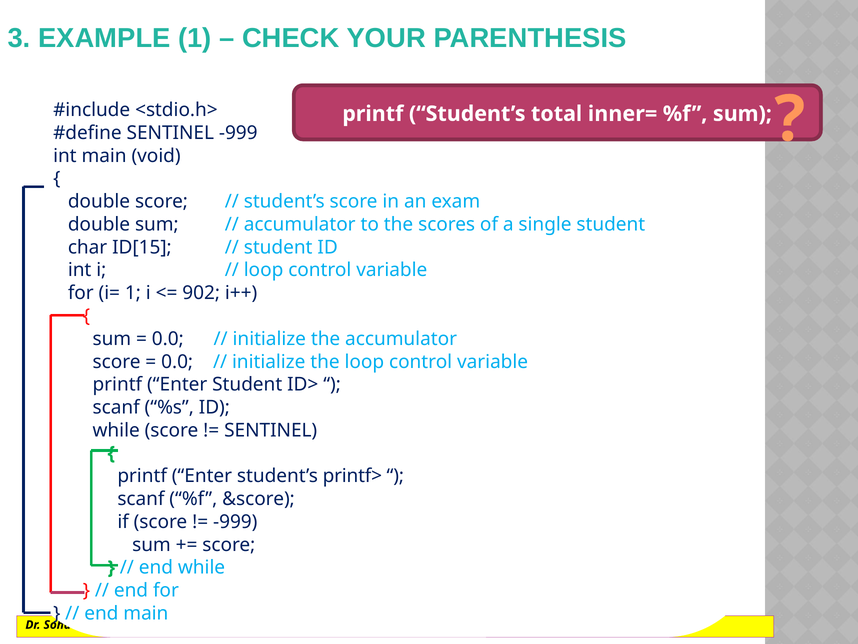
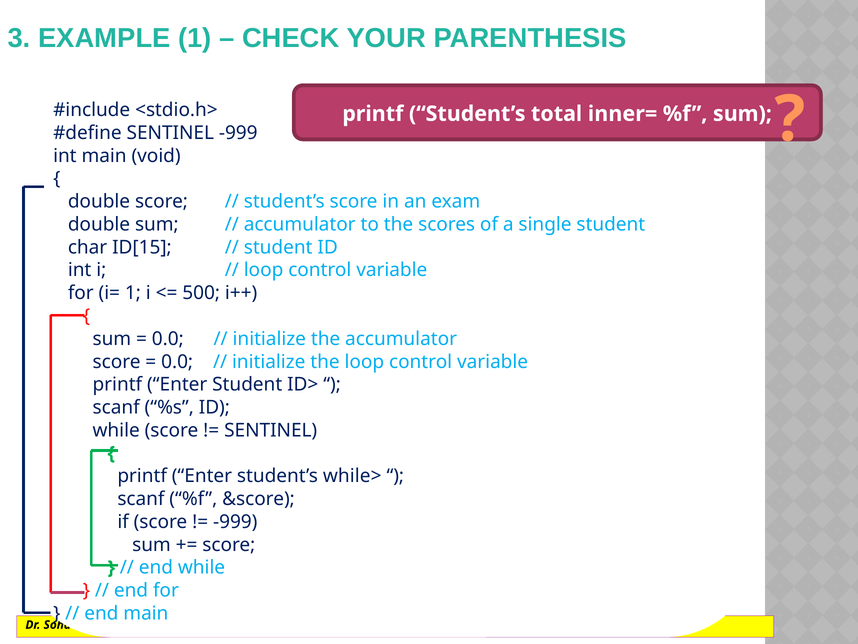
902: 902 -> 500
printf>: printf> -> while>
